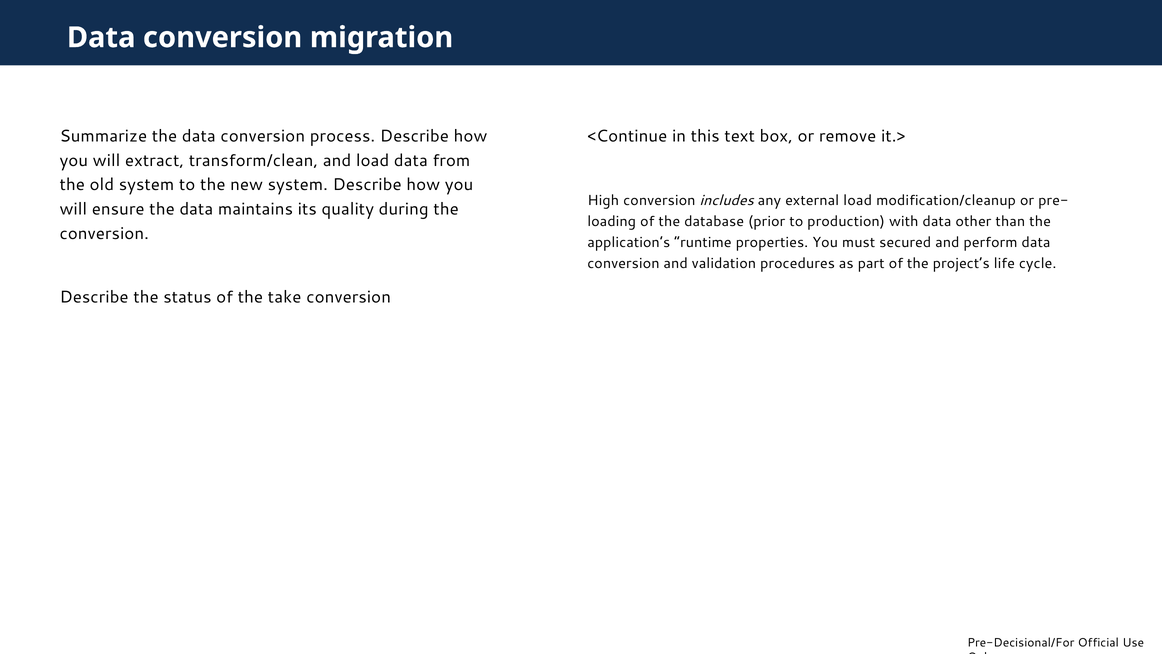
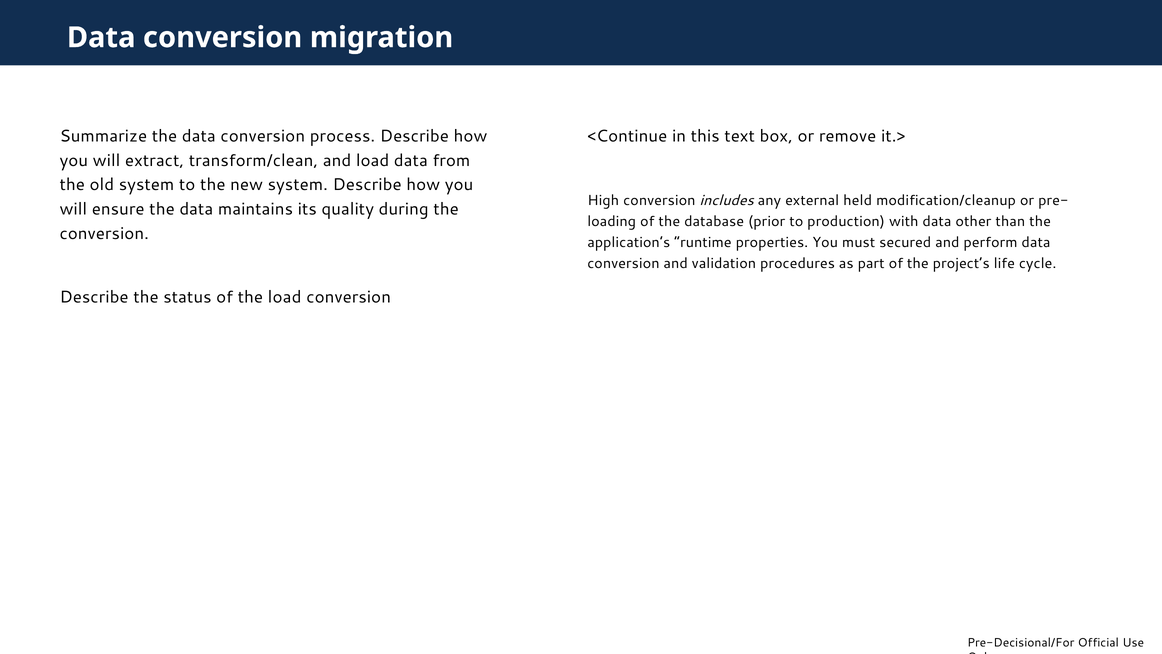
external load: load -> held
the take: take -> load
